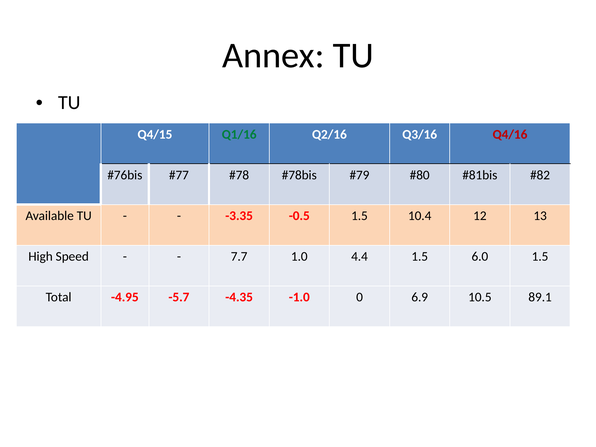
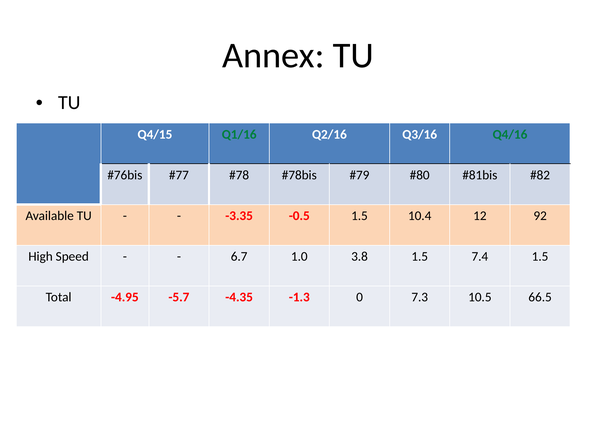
Q4/16 colour: red -> green
13: 13 -> 92
7.7: 7.7 -> 6.7
4.4: 4.4 -> 3.8
6.0: 6.0 -> 7.4
-1.0: -1.0 -> -1.3
6.9: 6.9 -> 7.3
89.1: 89.1 -> 66.5
